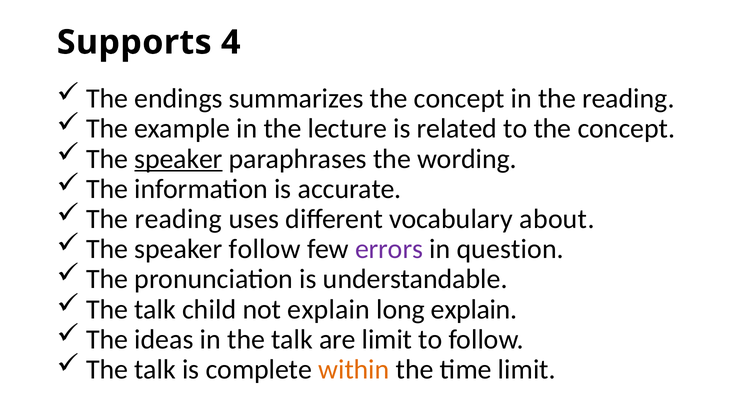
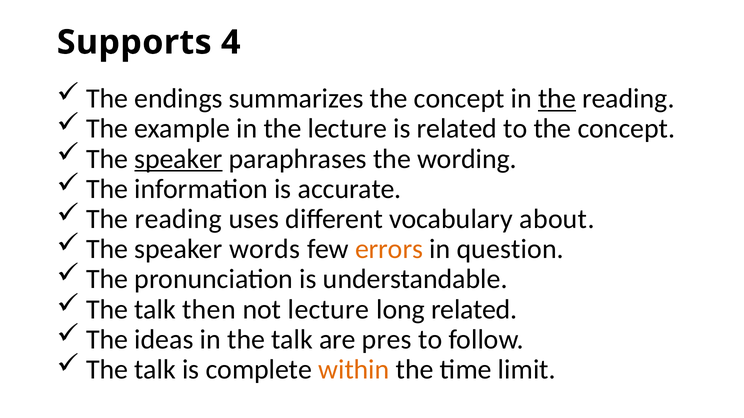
the at (557, 99) underline: none -> present
speaker follow: follow -> words
errors colour: purple -> orange
child: child -> then
not explain: explain -> lecture
long explain: explain -> related
are limit: limit -> pres
